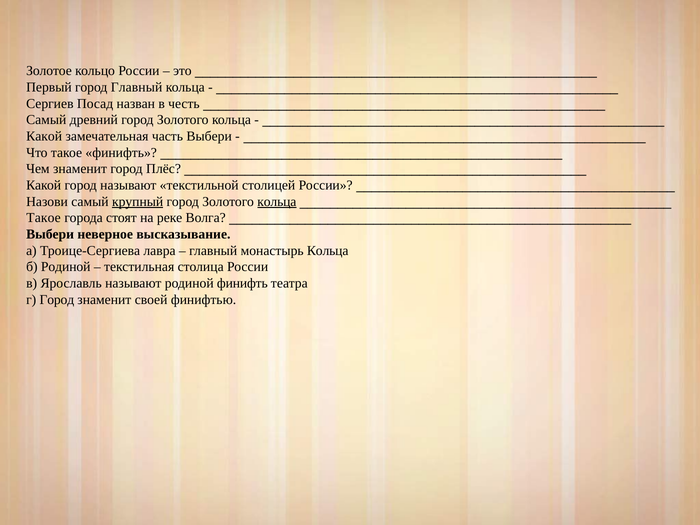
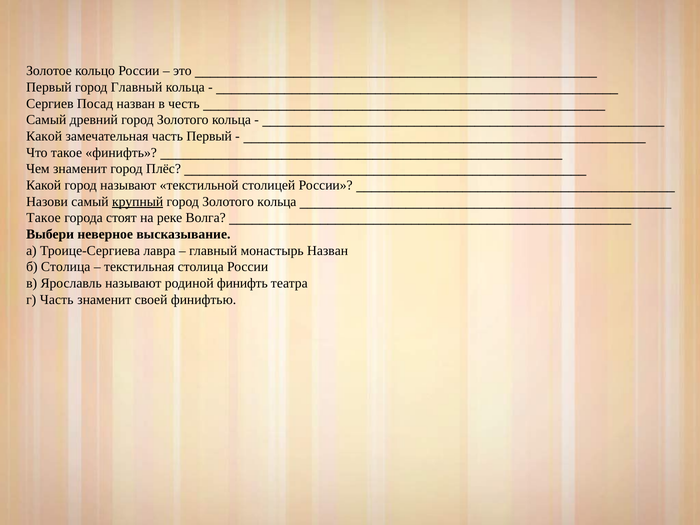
часть Выбери: Выбери -> Первый
кольца at (277, 202) underline: present -> none
монастырь Кольца: Кольца -> Назван
б Родиной: Родиной -> Столица
г Город: Город -> Часть
